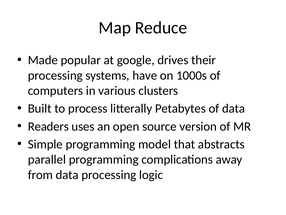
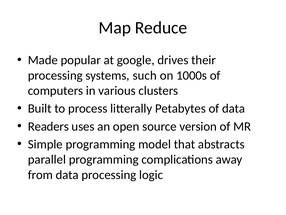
have: have -> such
